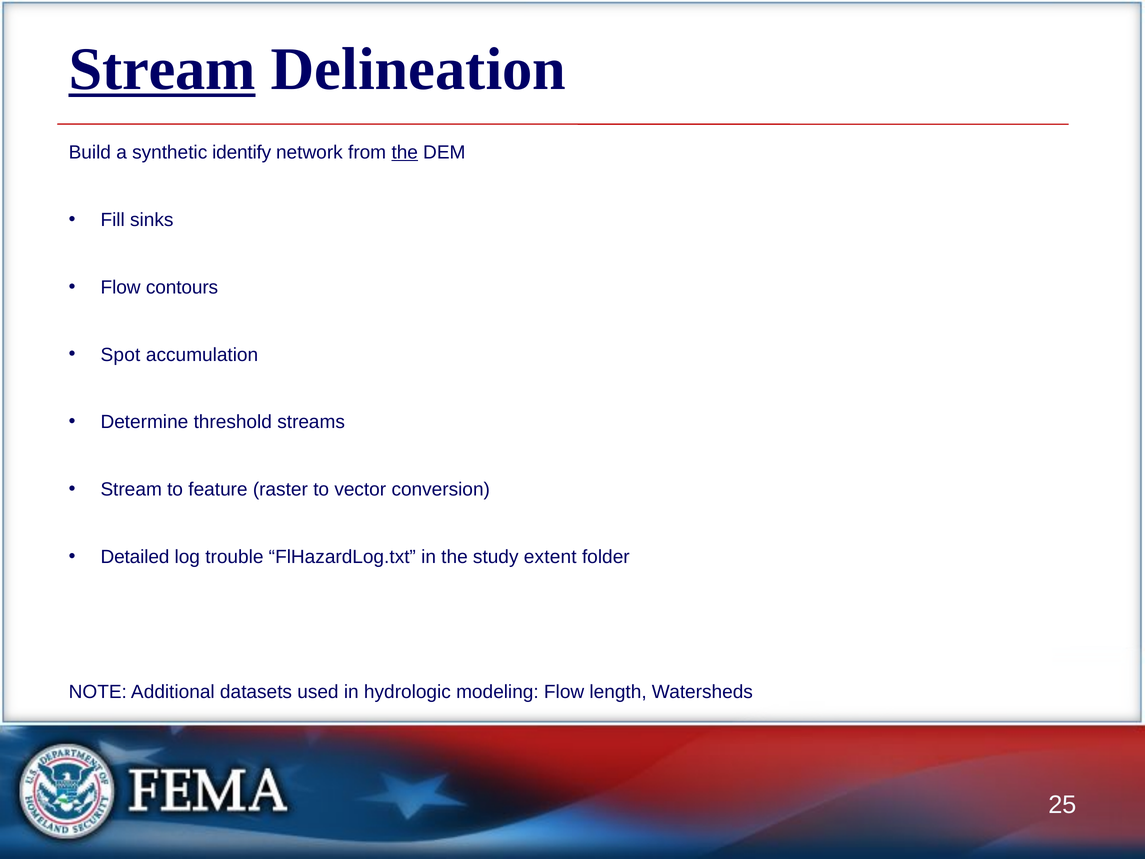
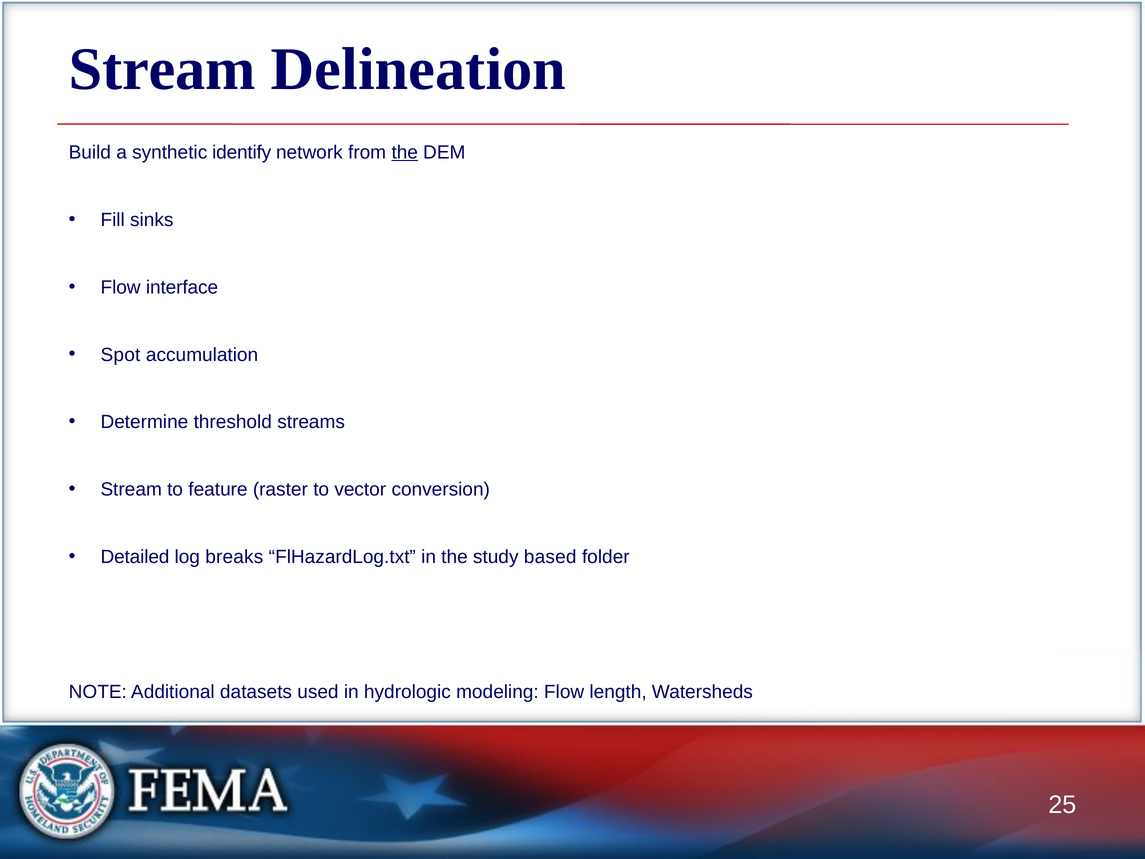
Stream at (162, 69) underline: present -> none
contours: contours -> interface
trouble: trouble -> breaks
extent: extent -> based
